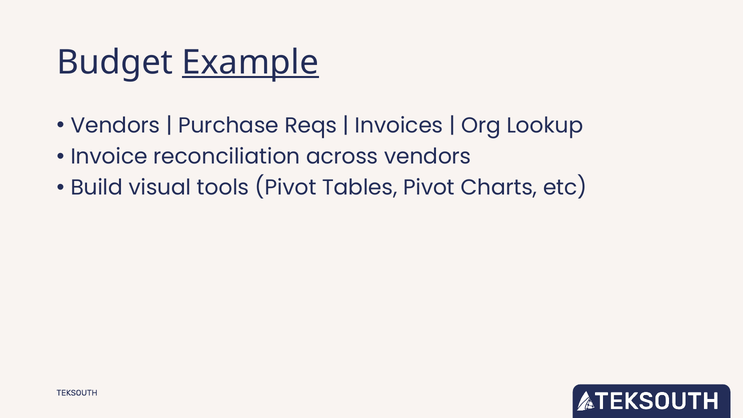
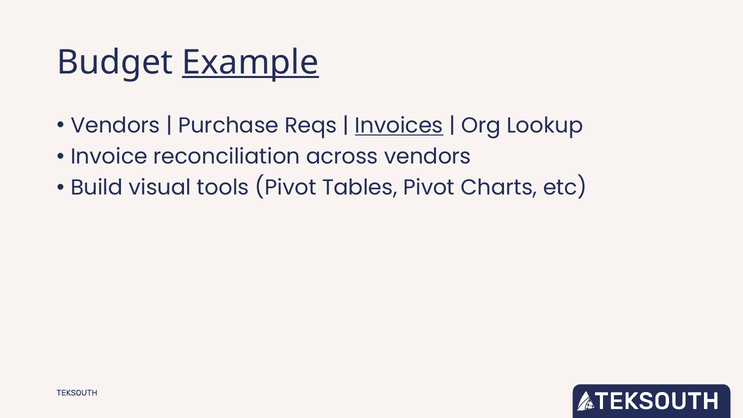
Invoices underline: none -> present
